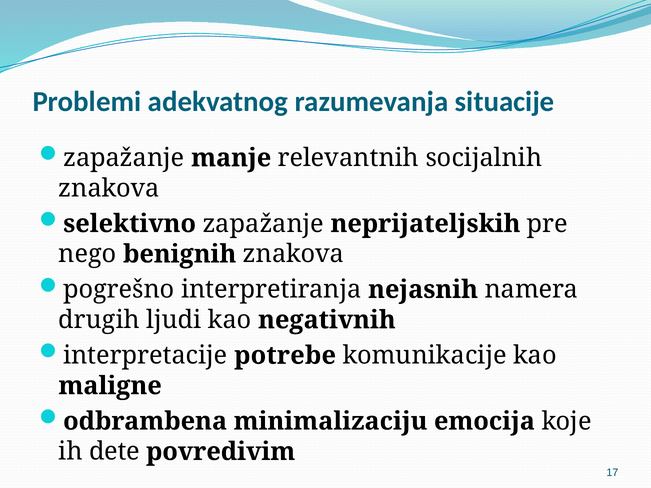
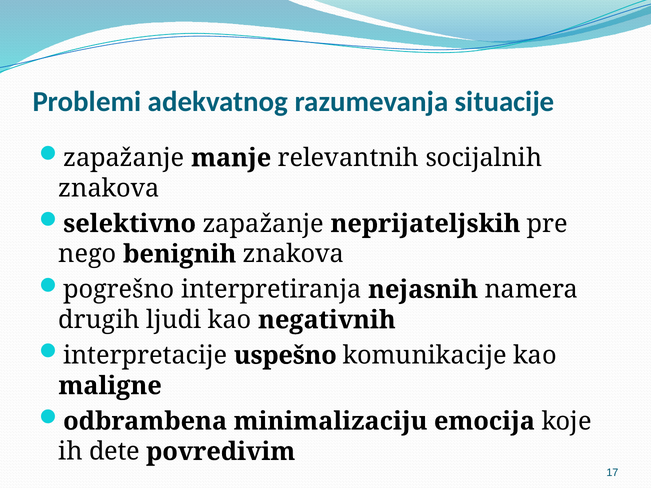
potrebe: potrebe -> uspešno
